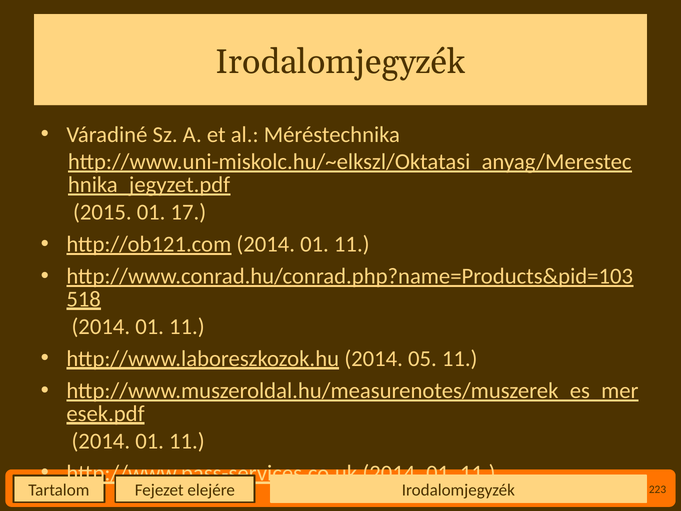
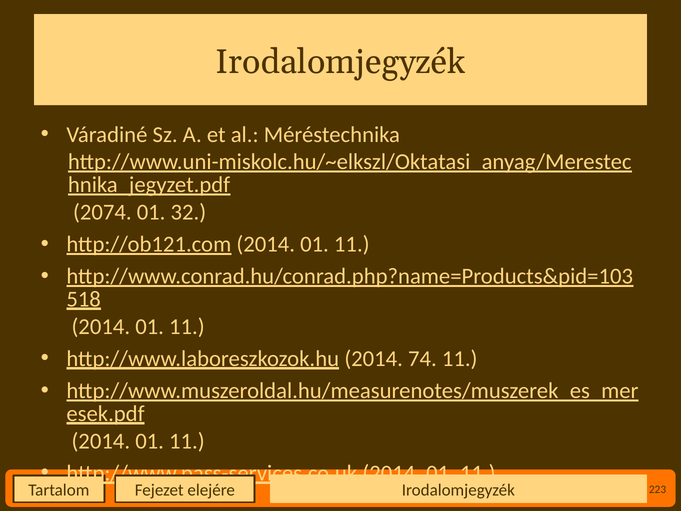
2015: 2015 -> 2074
17: 17 -> 32
05: 05 -> 74
